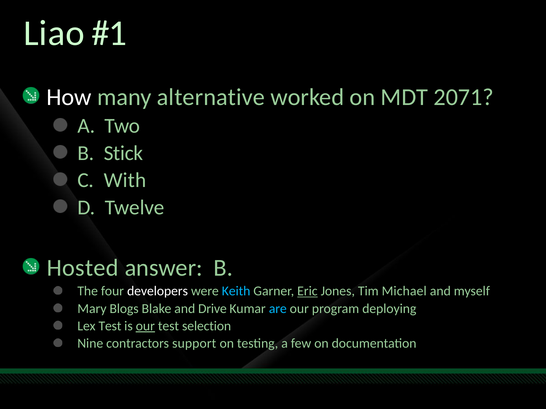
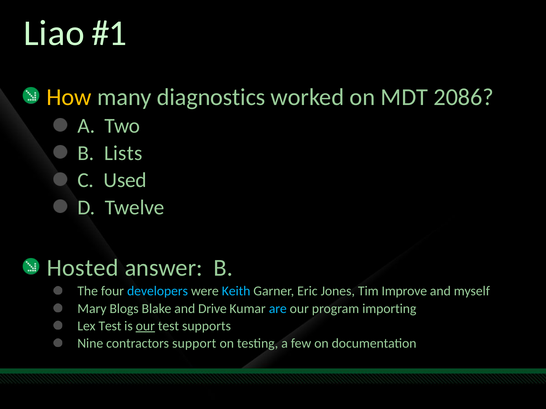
How colour: white -> yellow
alternative: alternative -> diagnostics
2071: 2071 -> 2086
Stick: Stick -> Lists
With: With -> Used
developers colour: white -> light blue
Eric underline: present -> none
Michael: Michael -> Improve
deploying: deploying -> importing
selection: selection -> supports
